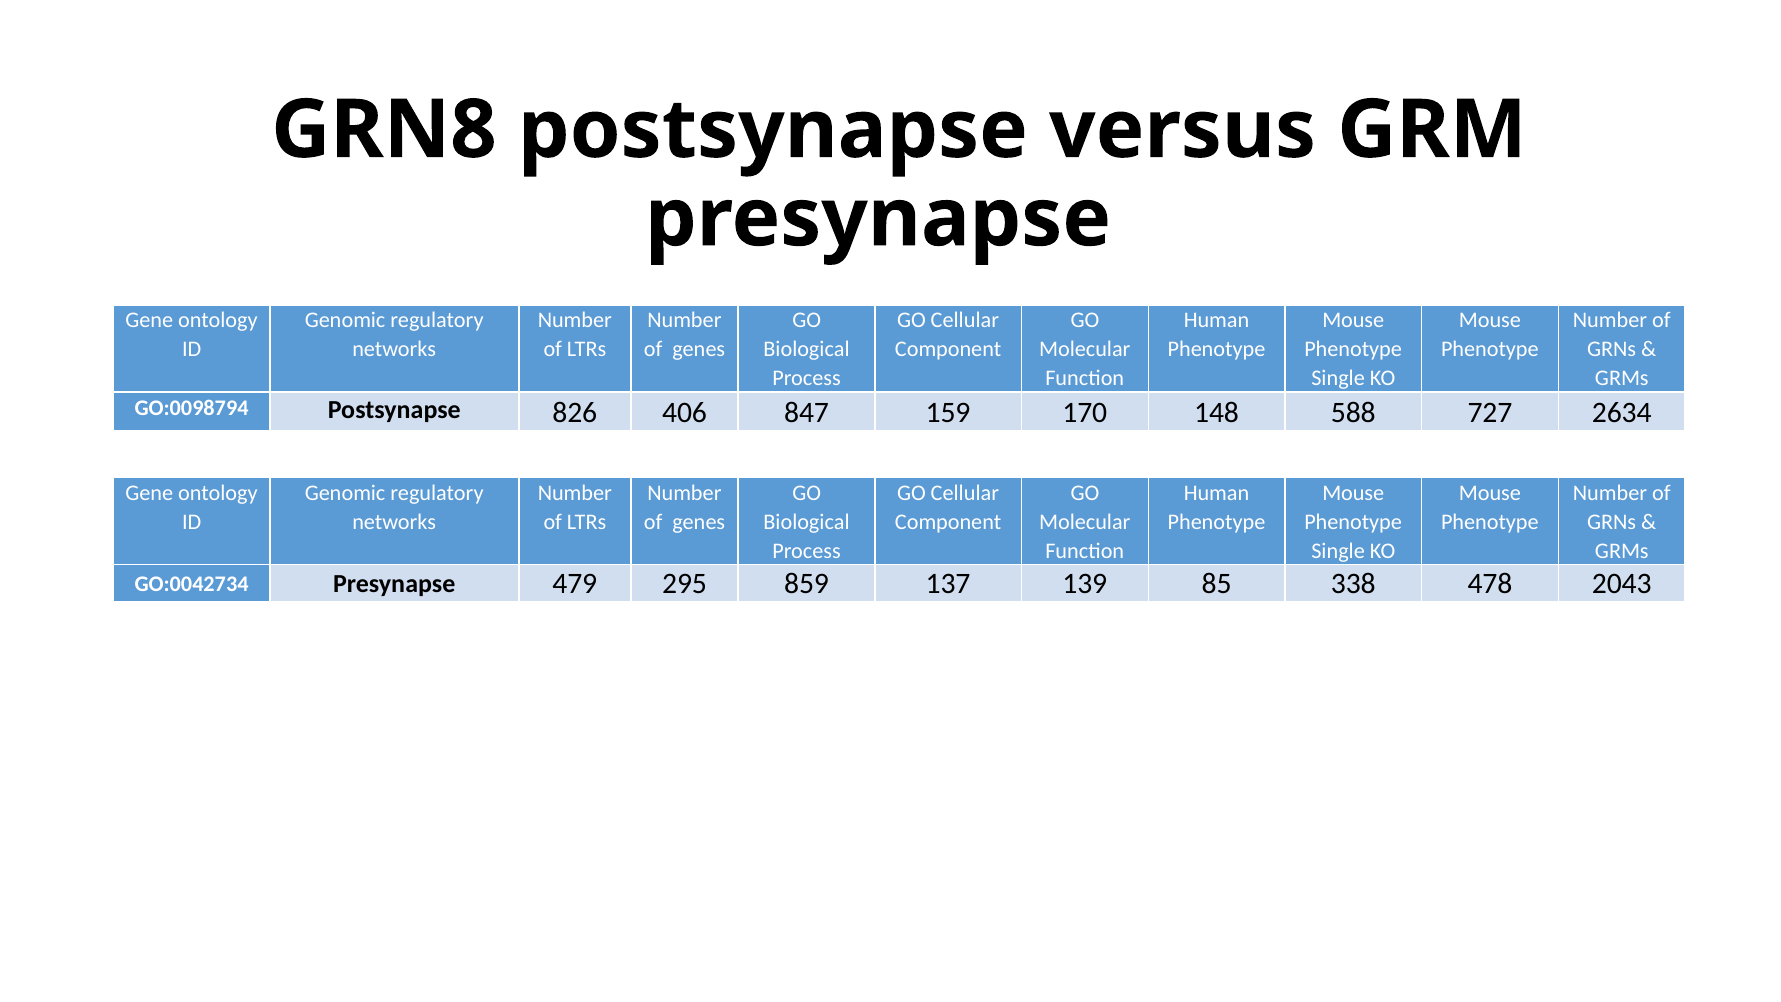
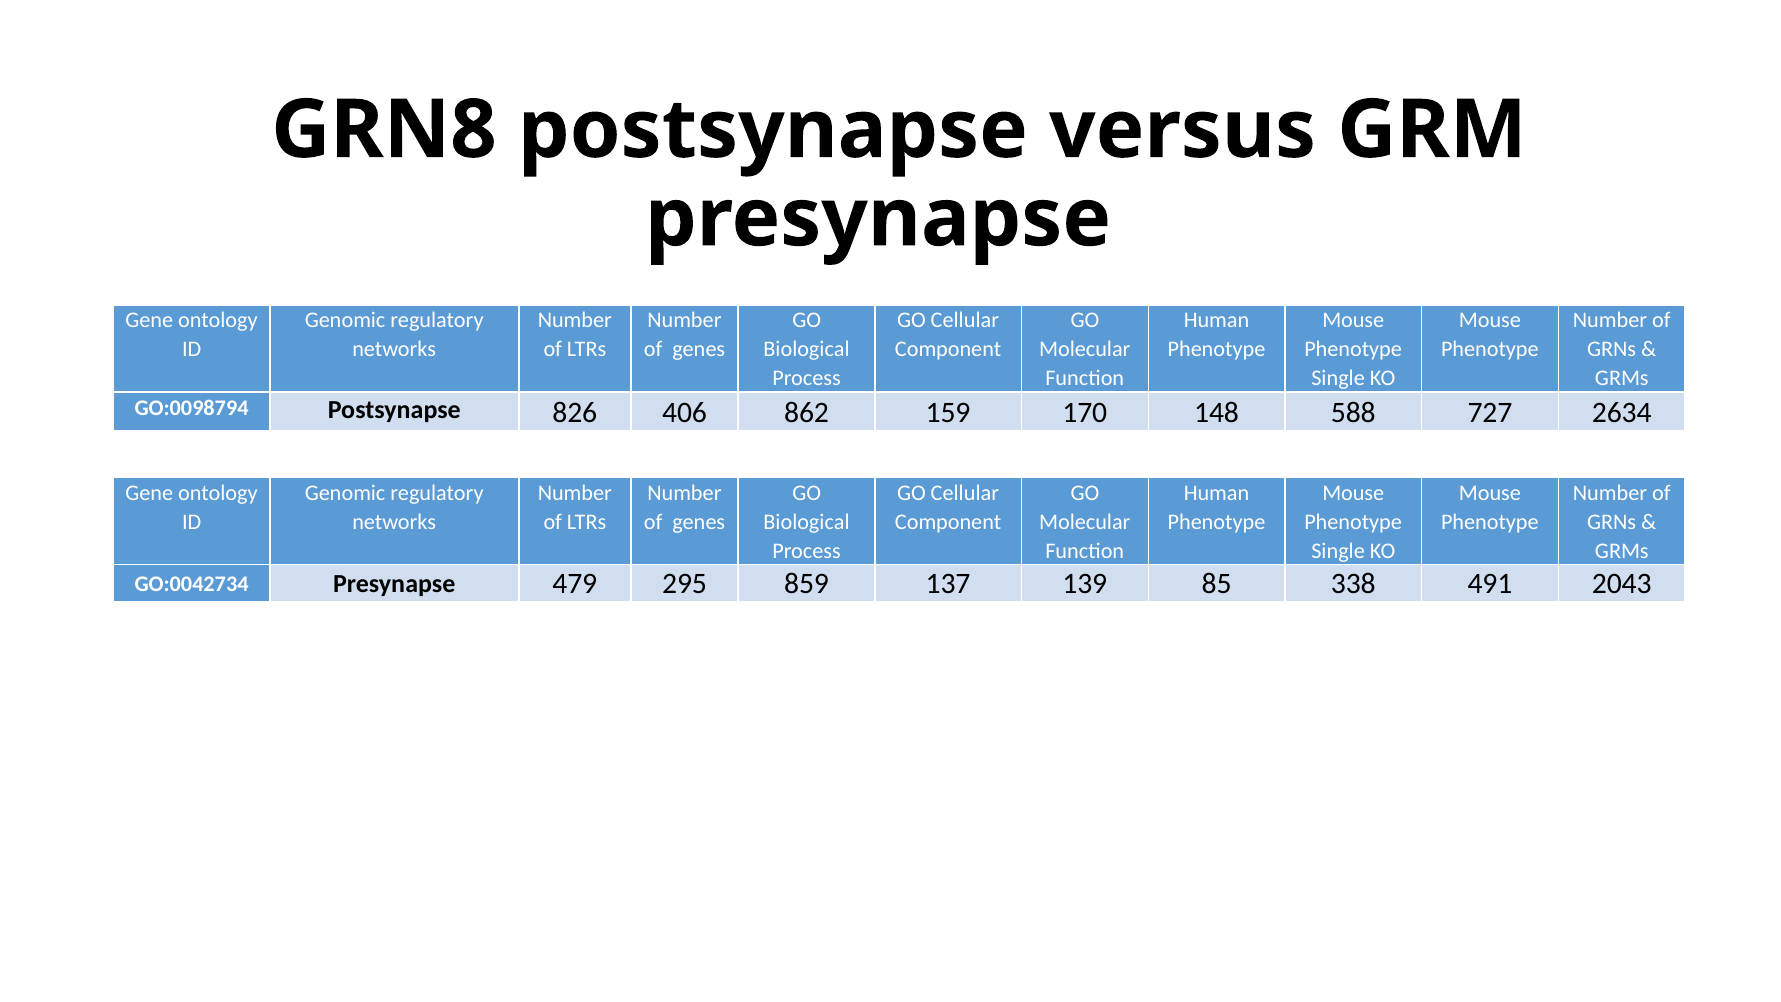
847: 847 -> 862
478: 478 -> 491
